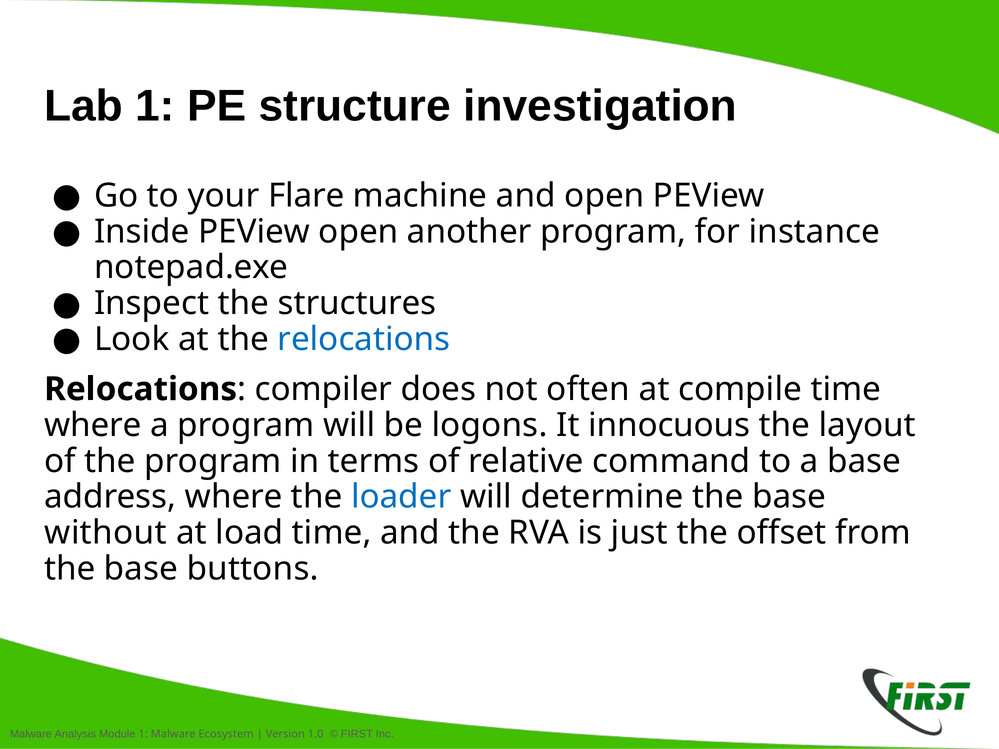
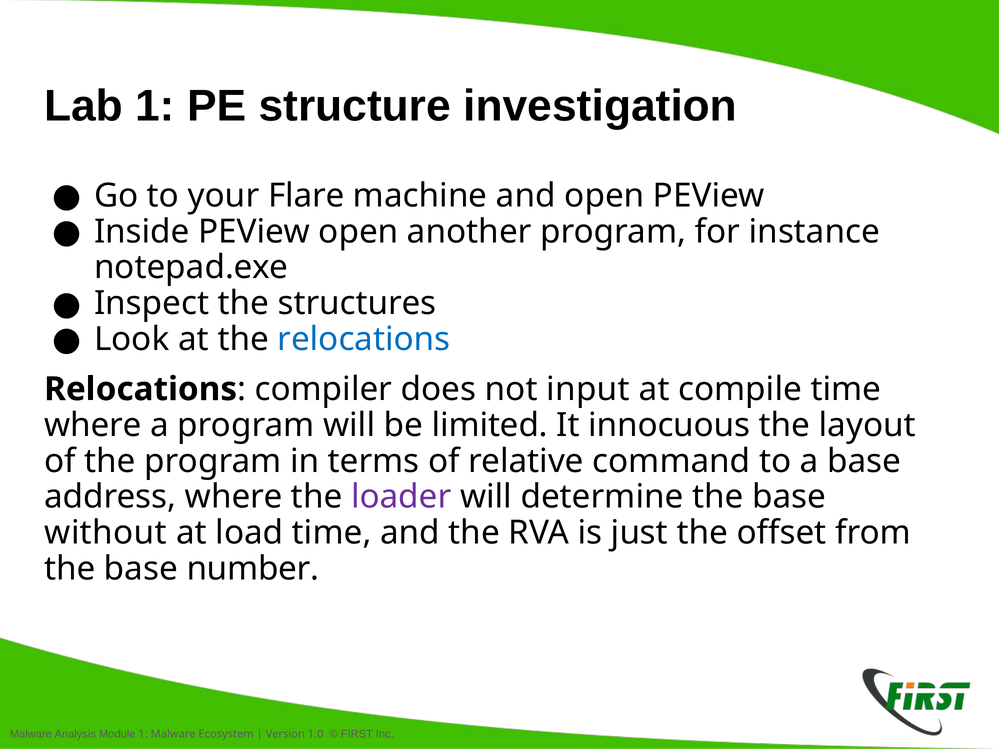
often: often -> input
logons: logons -> limited
loader colour: blue -> purple
buttons: buttons -> number
